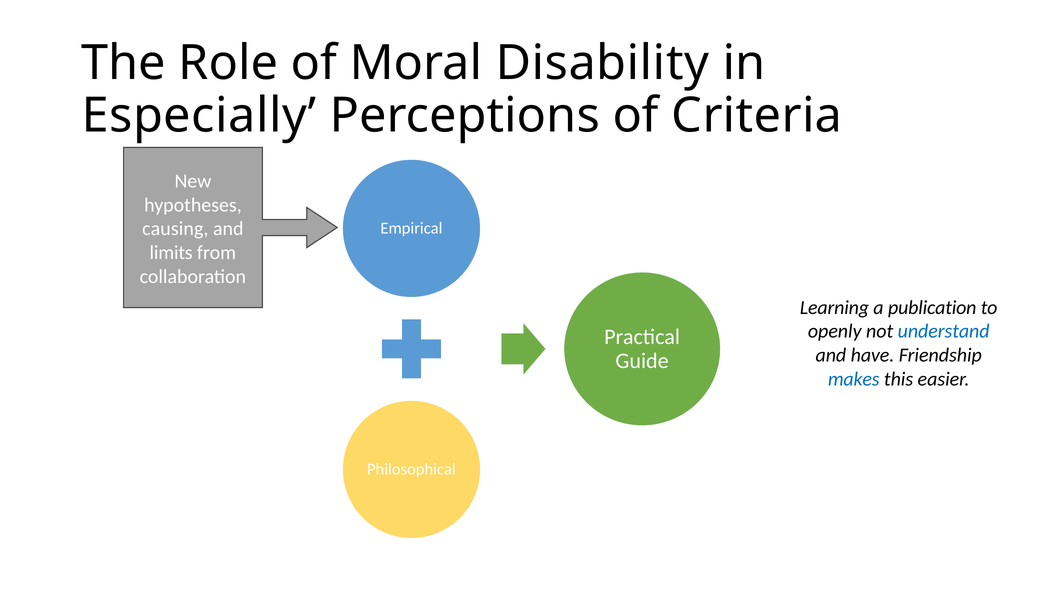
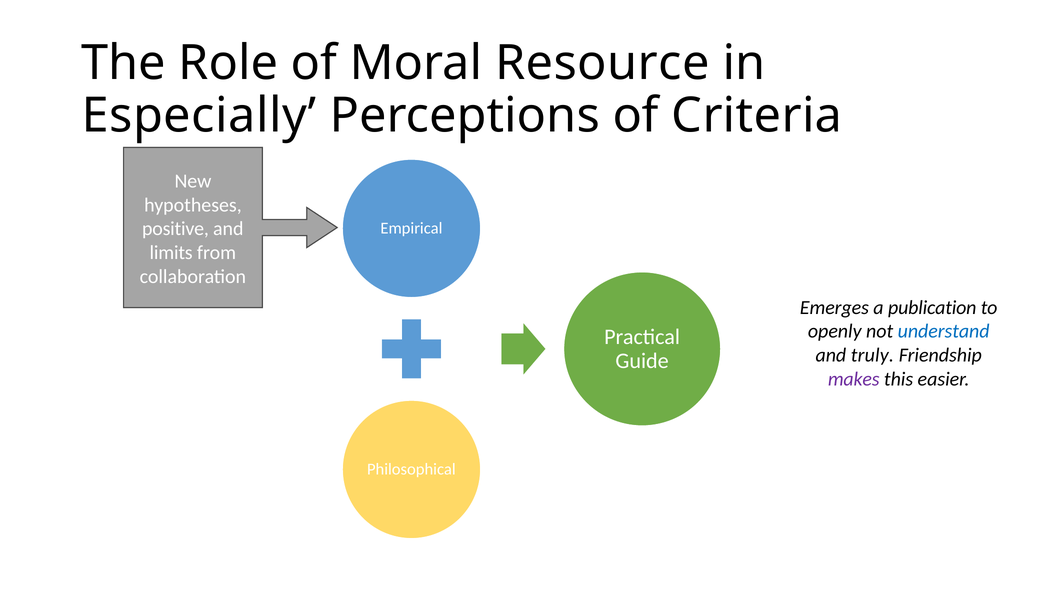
Disability: Disability -> Resource
causing: causing -> positive
Learning: Learning -> Emerges
have: have -> truly
makes colour: blue -> purple
